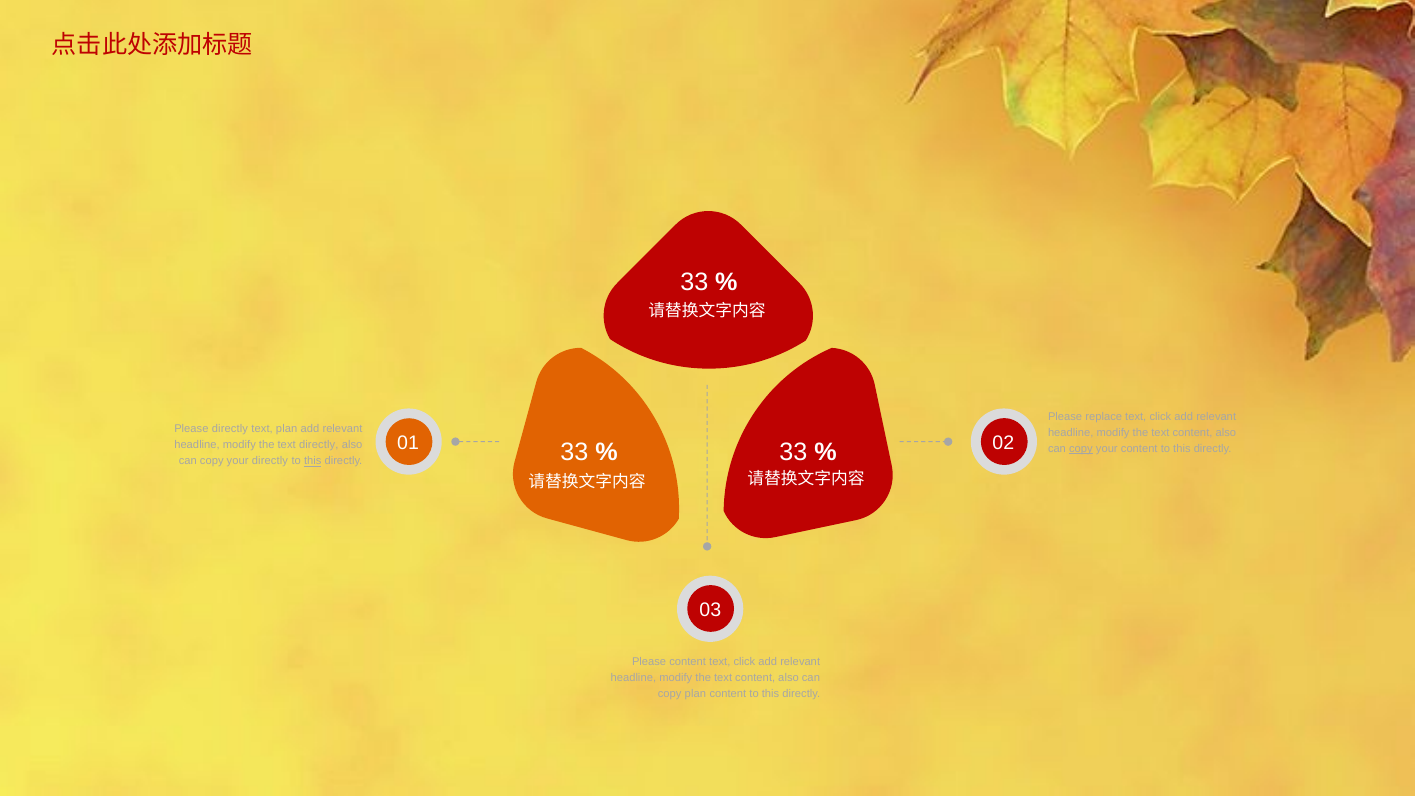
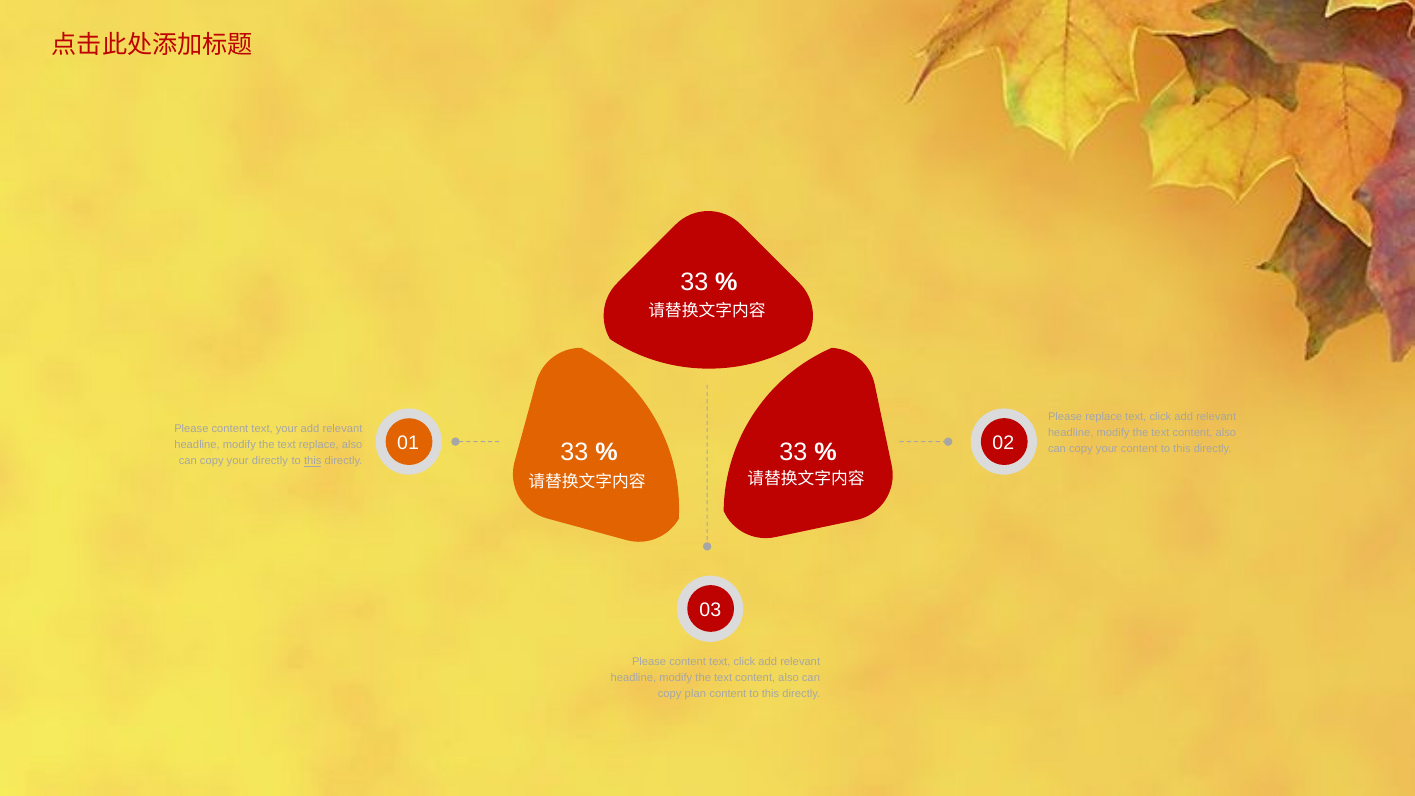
directly at (230, 429): directly -> content
text plan: plan -> your
text directly: directly -> replace
copy at (1081, 449) underline: present -> none
